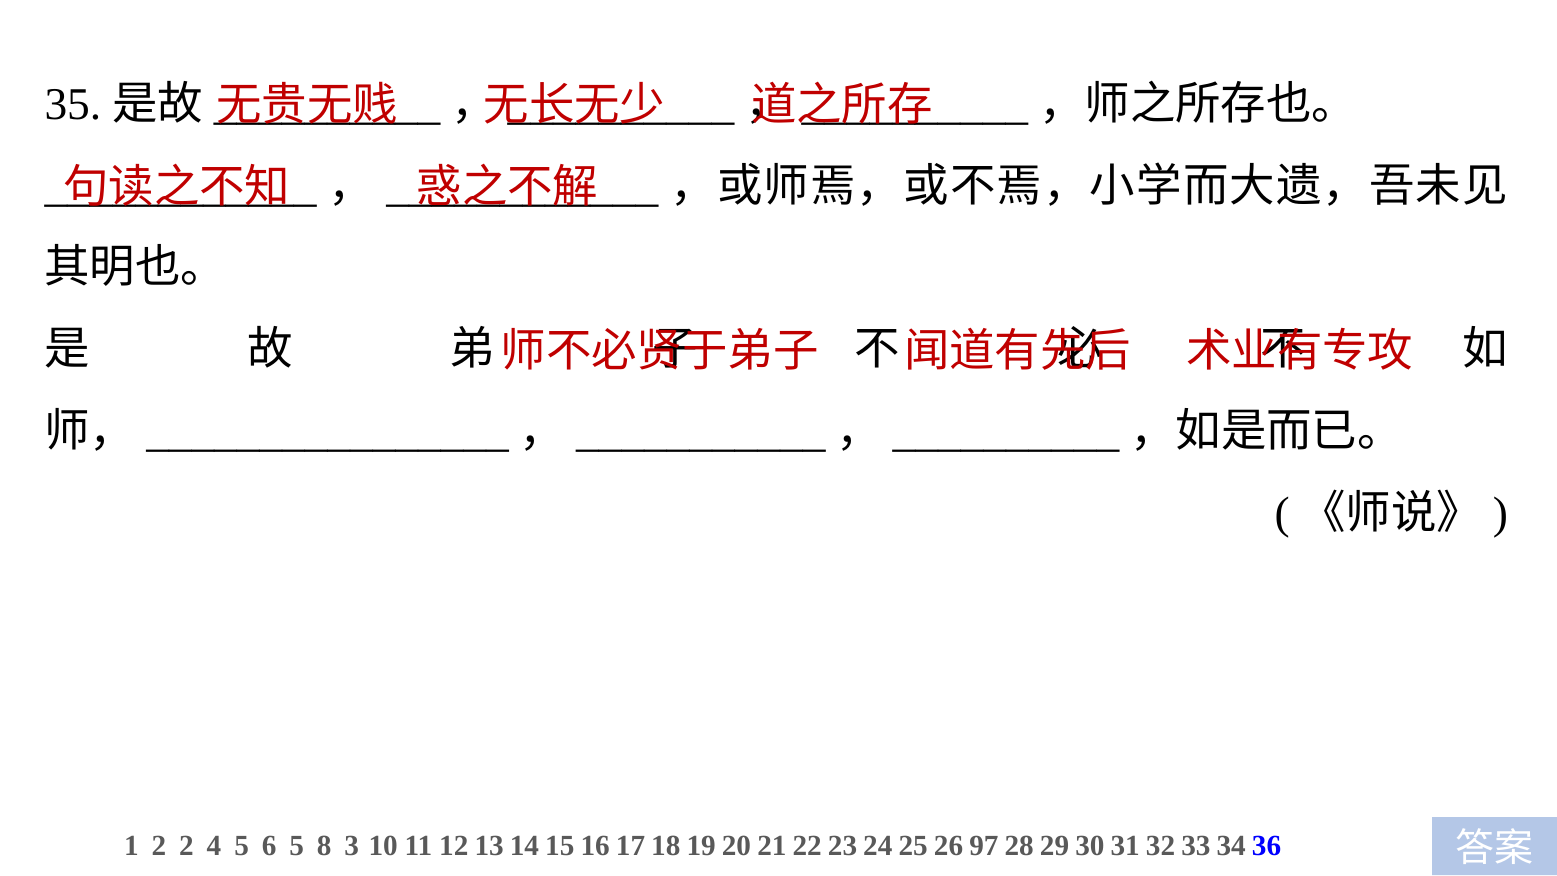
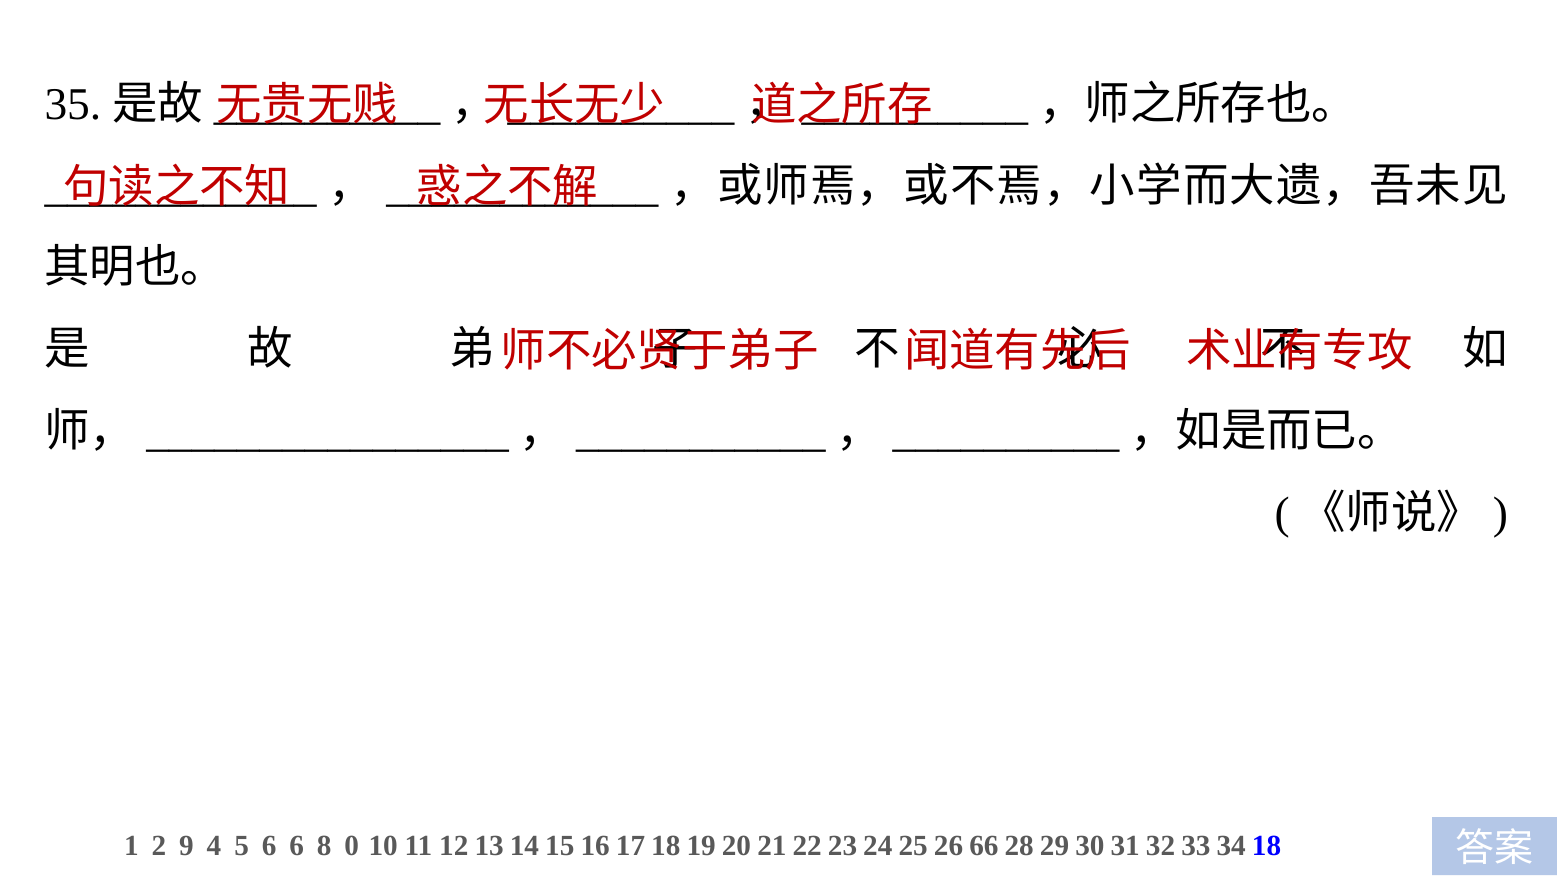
2 2: 2 -> 9
6 5: 5 -> 6
3: 3 -> 0
97: 97 -> 66
36: 36 -> 18
